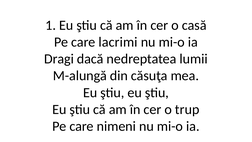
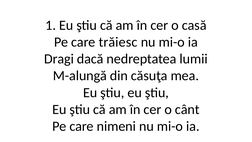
lacrimi: lacrimi -> trăiesc
trup: trup -> cânt
